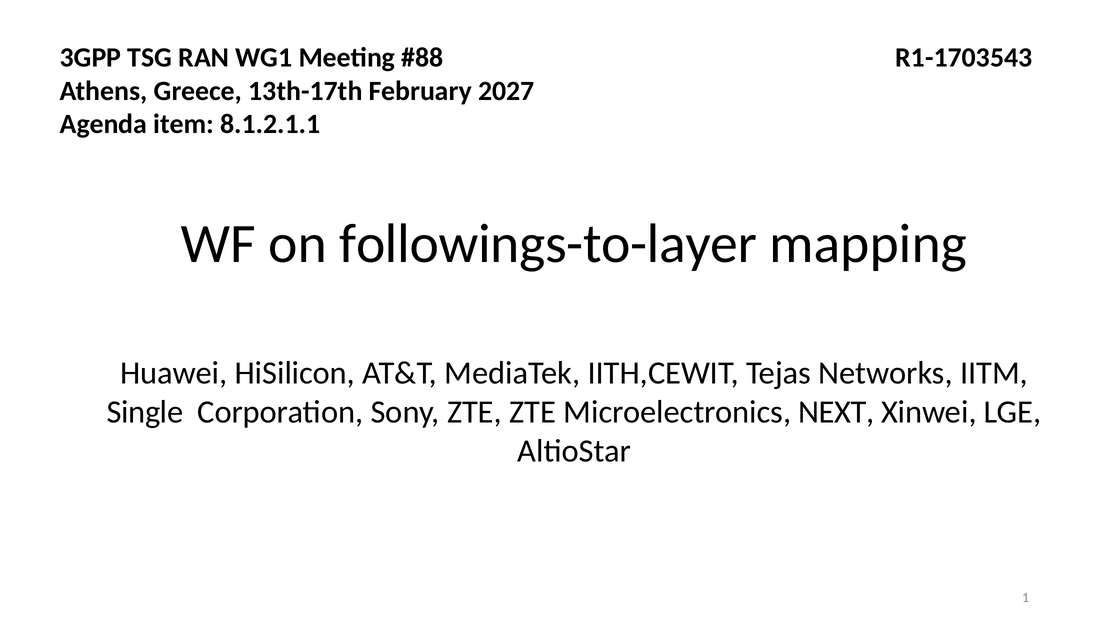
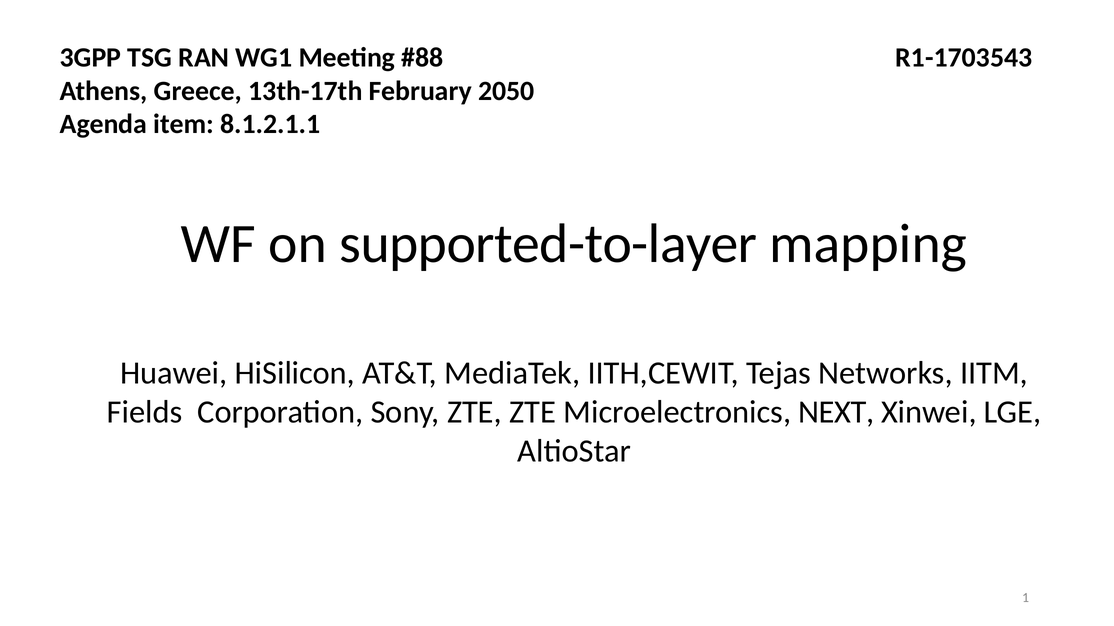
2027: 2027 -> 2050
followings-to-layer: followings-to-layer -> supported-to-layer
Single: Single -> Fields
